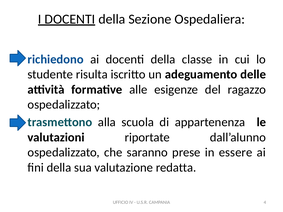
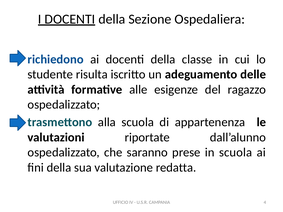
in essere: essere -> scuola
